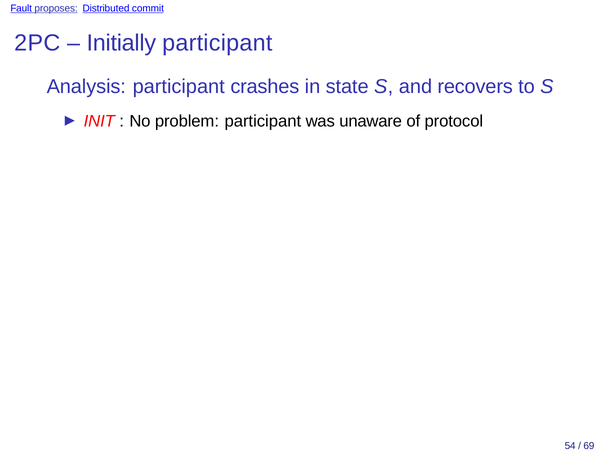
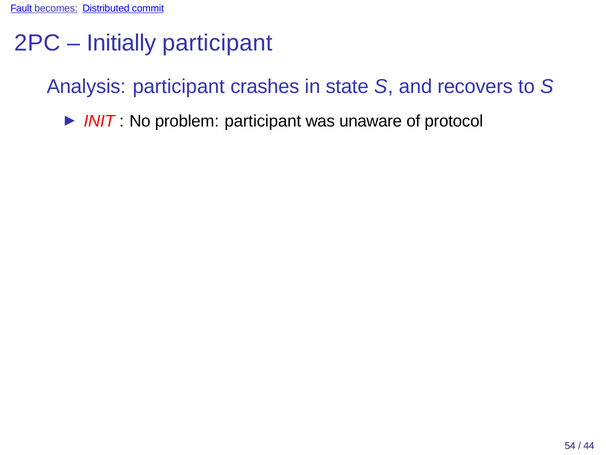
proposes: proposes -> becomes
69: 69 -> 44
